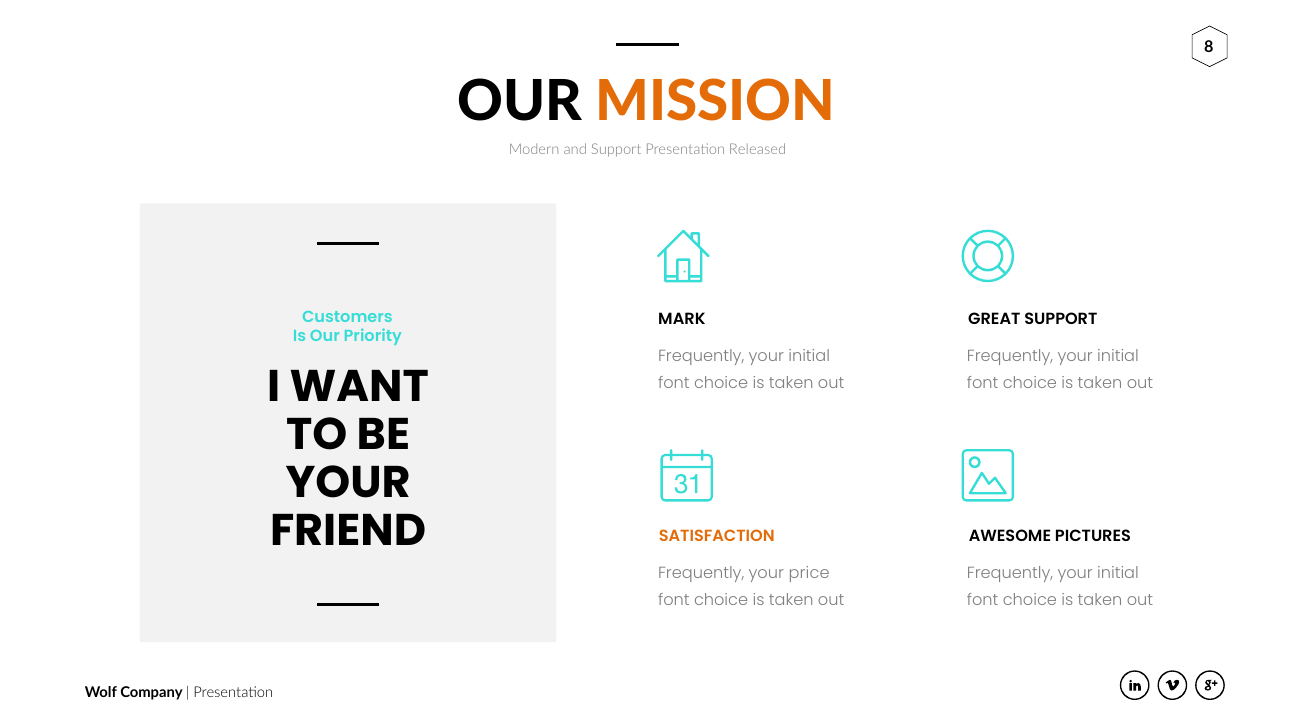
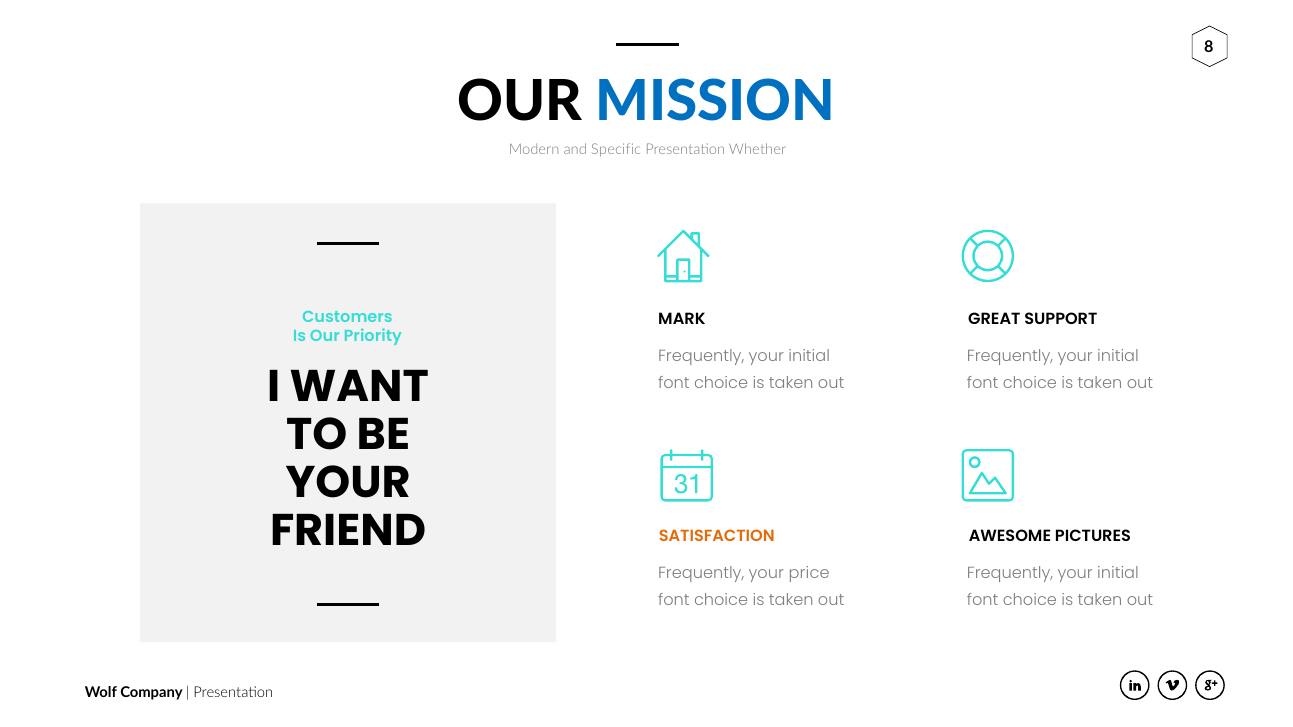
MISSION colour: orange -> blue
and Support: Support -> Specific
Released: Released -> Whether
